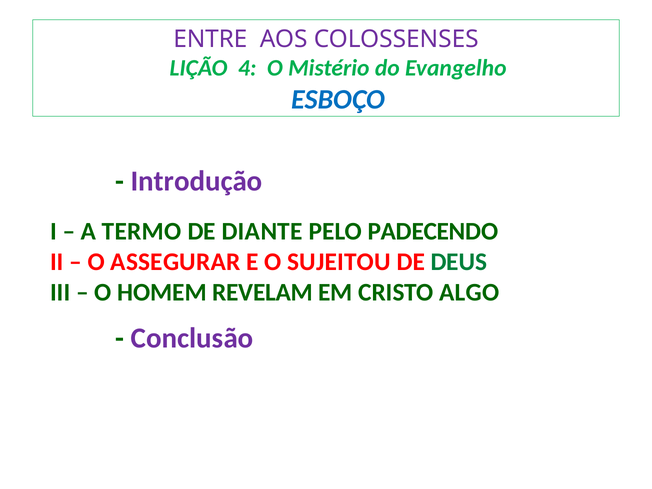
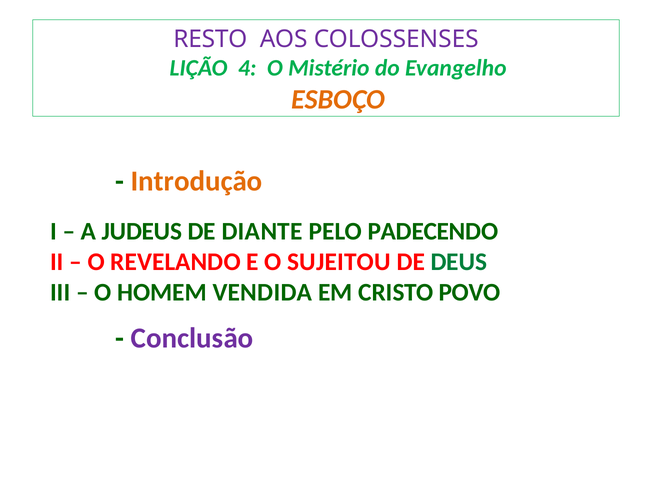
ENTRE: ENTRE -> RESTO
ESBOÇO colour: blue -> orange
Introdução colour: purple -> orange
TERMO: TERMO -> JUDEUS
ASSEGURAR: ASSEGURAR -> REVELANDO
REVELAM: REVELAM -> VENDIDA
ALGO: ALGO -> POVO
